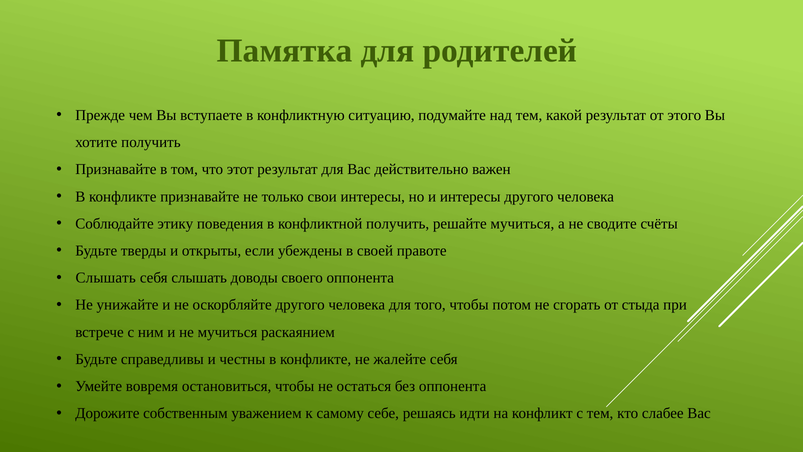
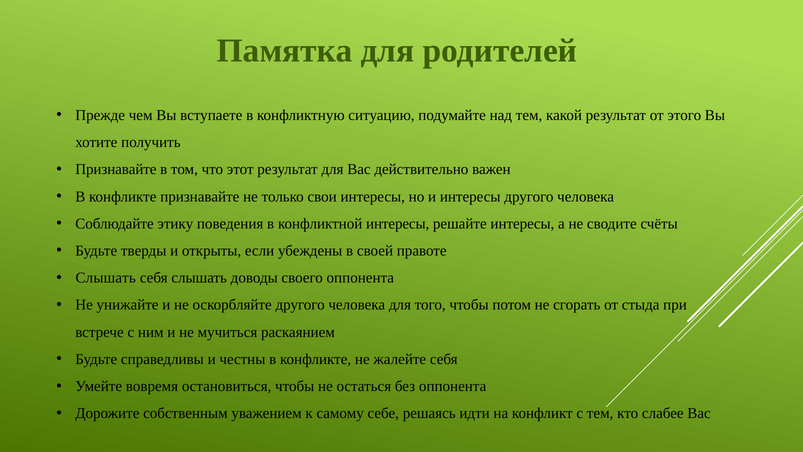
конфликтной получить: получить -> интересы
решайте мучиться: мучиться -> интересы
